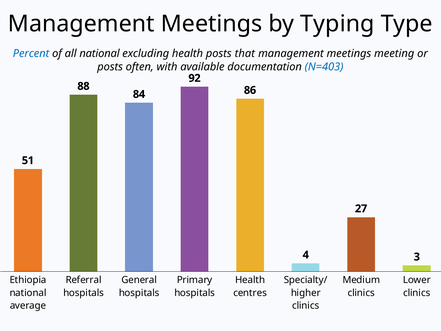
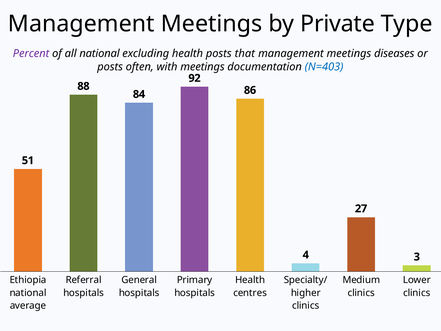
Typing: Typing -> Private
Percent colour: blue -> purple
meeting: meeting -> diseases
with available: available -> meetings
